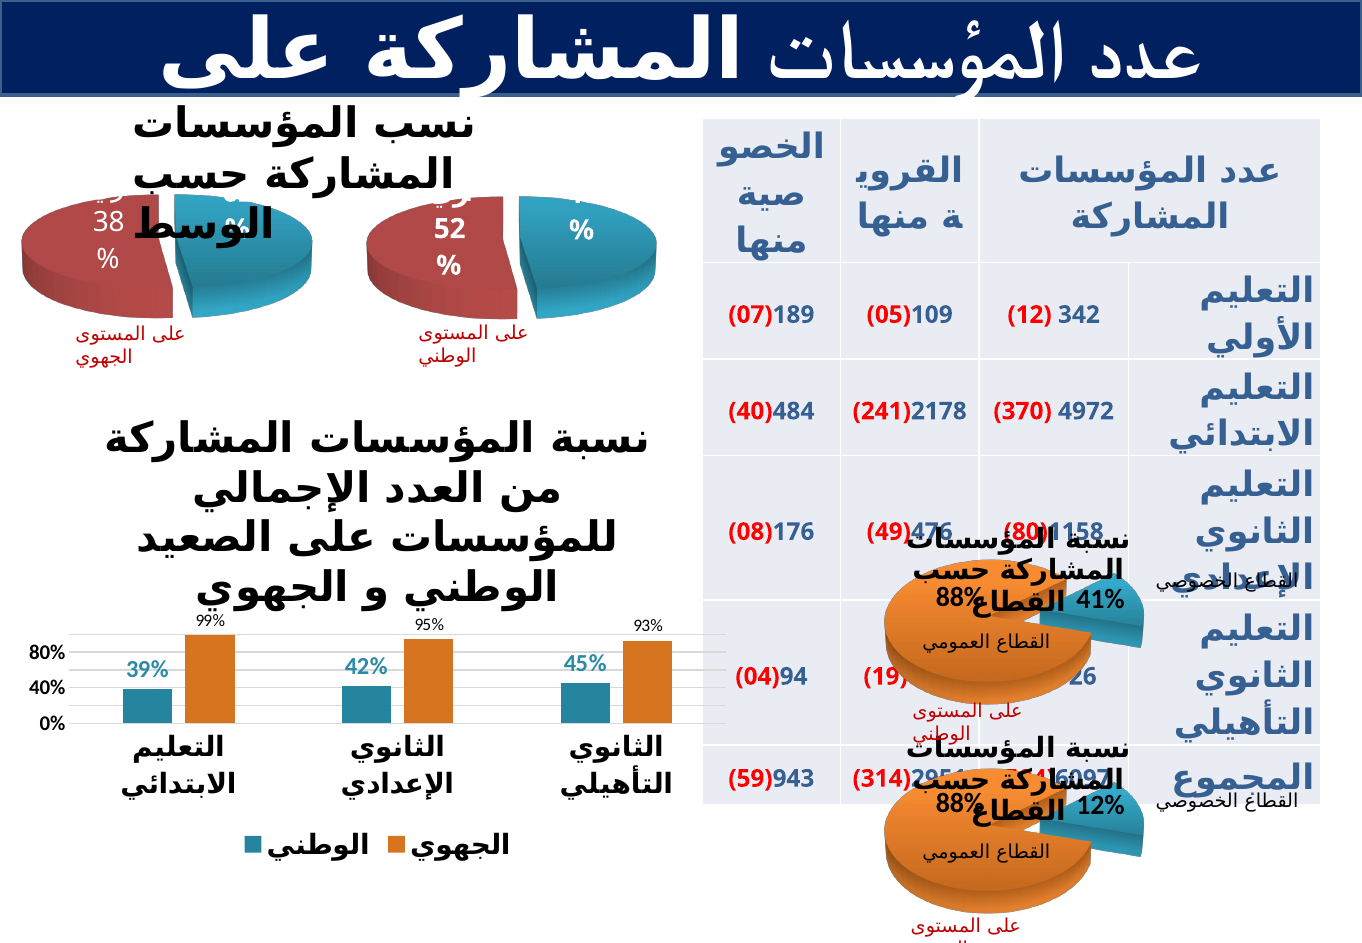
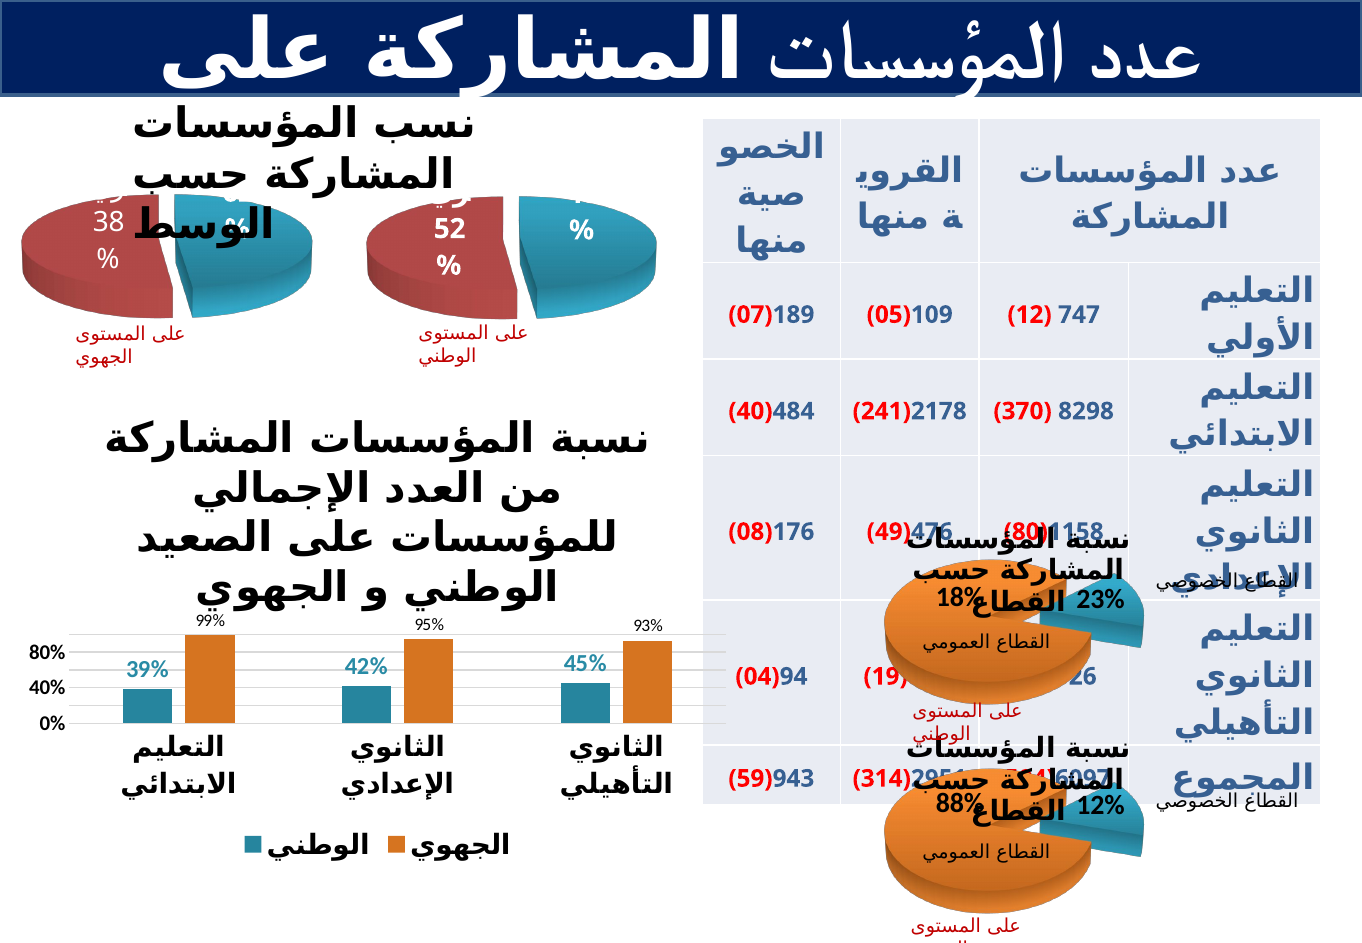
342: 342 -> 747
4972: 4972 -> 8298
88% at (960, 597): 88% -> 18%
41%: 41% -> 23%
